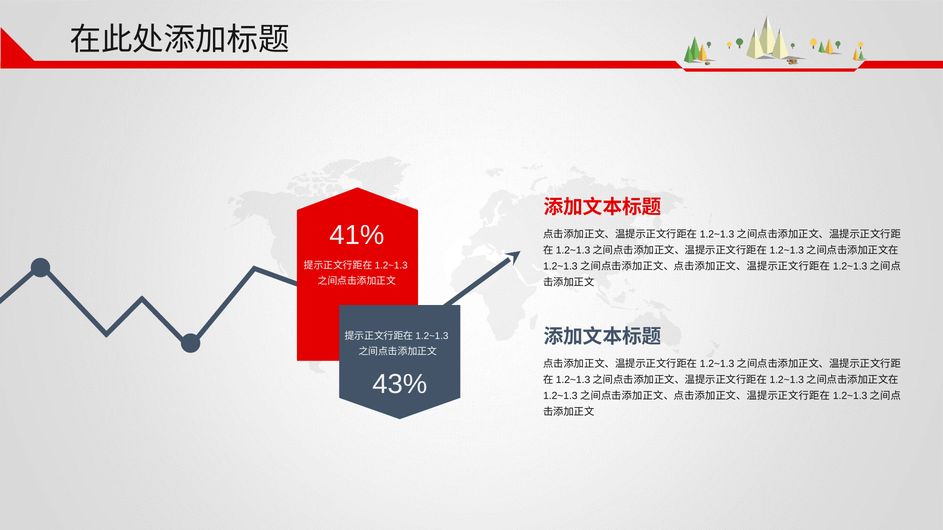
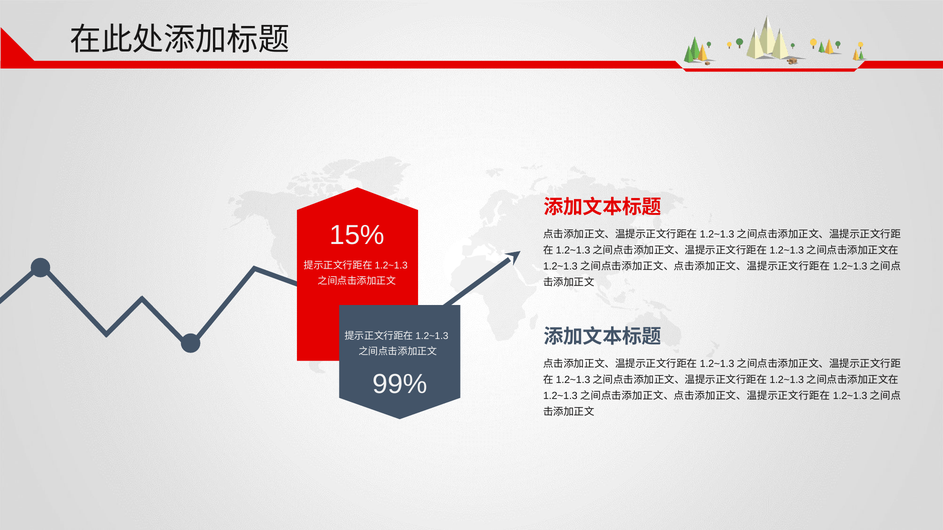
41%: 41% -> 15%
43%: 43% -> 99%
